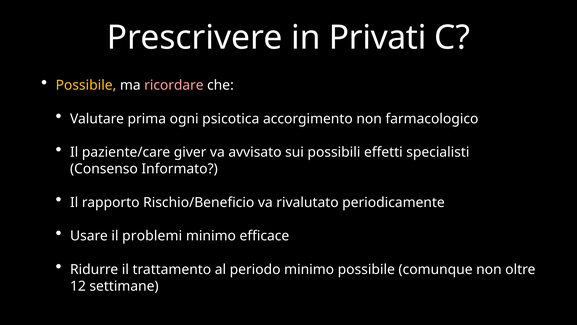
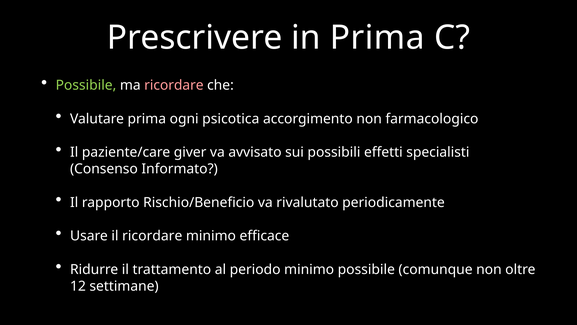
in Privati: Privati -> Prima
Possibile at (86, 85) colour: yellow -> light green
il problemi: problemi -> ricordare
